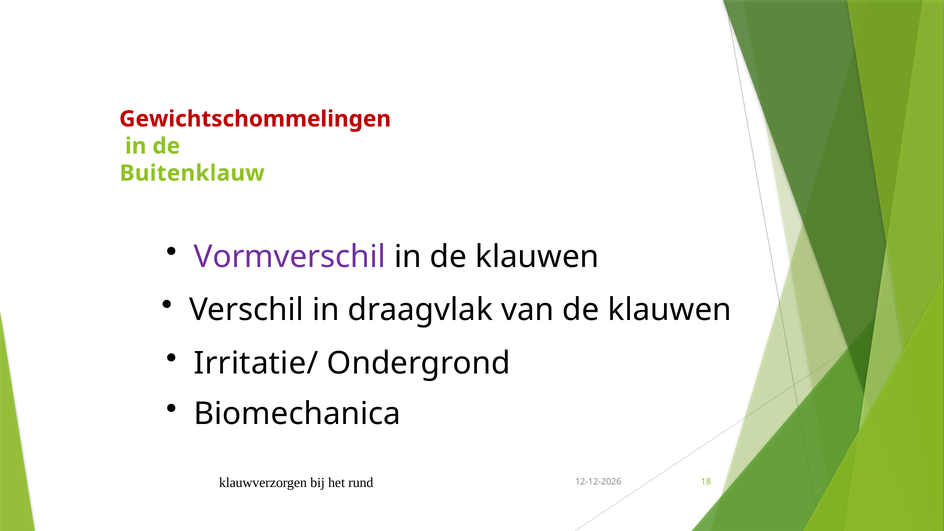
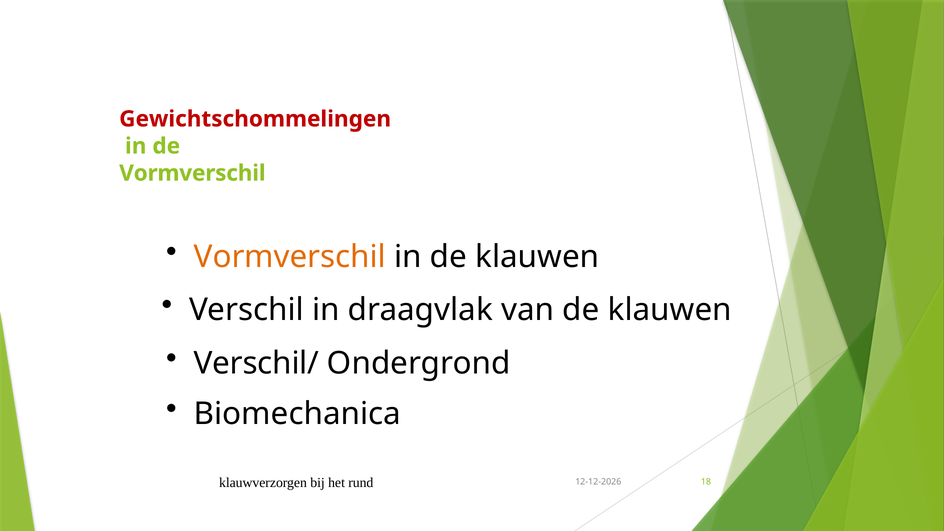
Buitenklauw at (192, 173): Buitenklauw -> Vormverschil
Vormverschil at (290, 257) colour: purple -> orange
Irritatie/: Irritatie/ -> Verschil/
